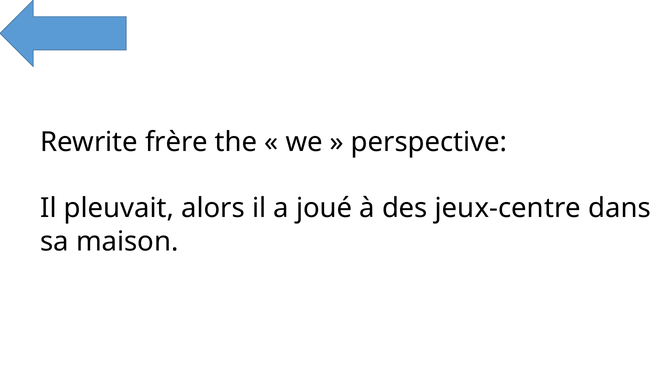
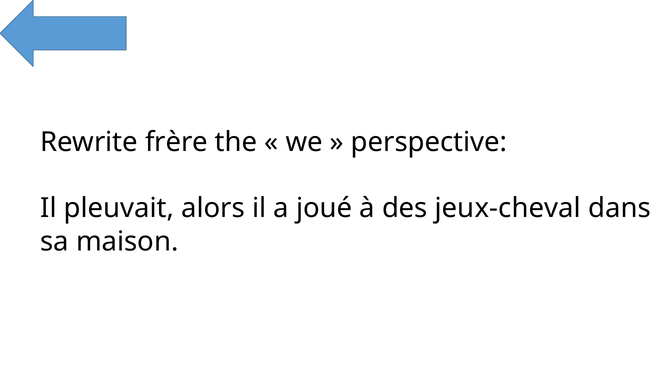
jeux-centre: jeux-centre -> jeux-cheval
